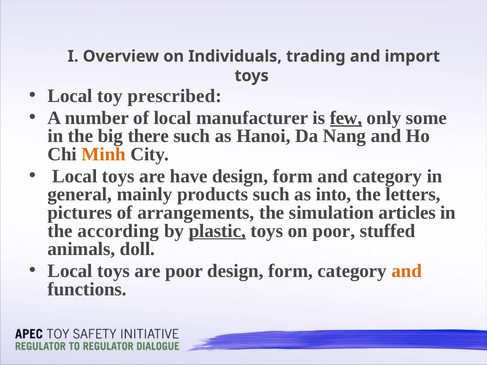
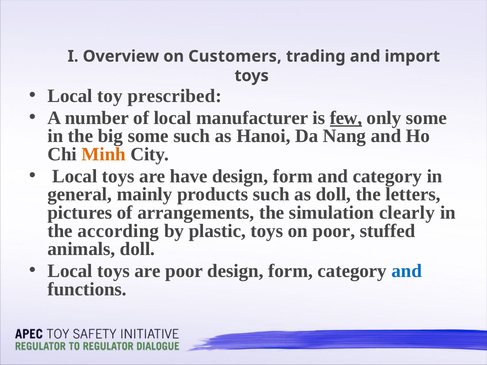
Individuals: Individuals -> Customers
big there: there -> some
as into: into -> doll
articles: articles -> clearly
plastic underline: present -> none
and at (407, 271) colour: orange -> blue
